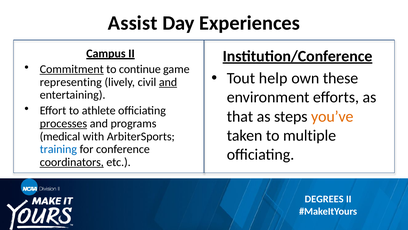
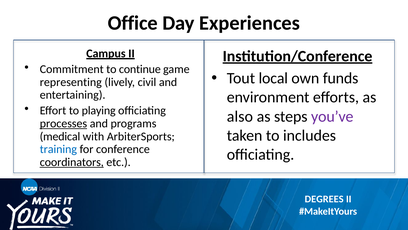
Assist: Assist -> Office
Commitment underline: present -> none
help: help -> local
these: these -> funds
and at (168, 82) underline: present -> none
athlete: athlete -> playing
that: that -> also
you’ve colour: orange -> purple
multiple: multiple -> includes
